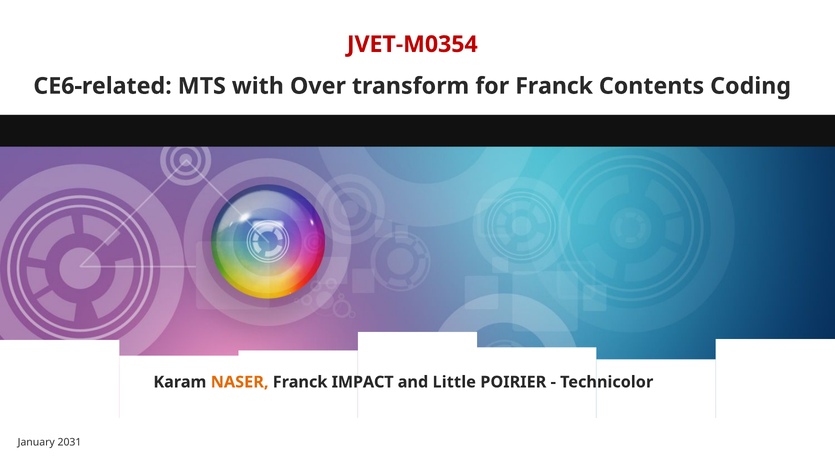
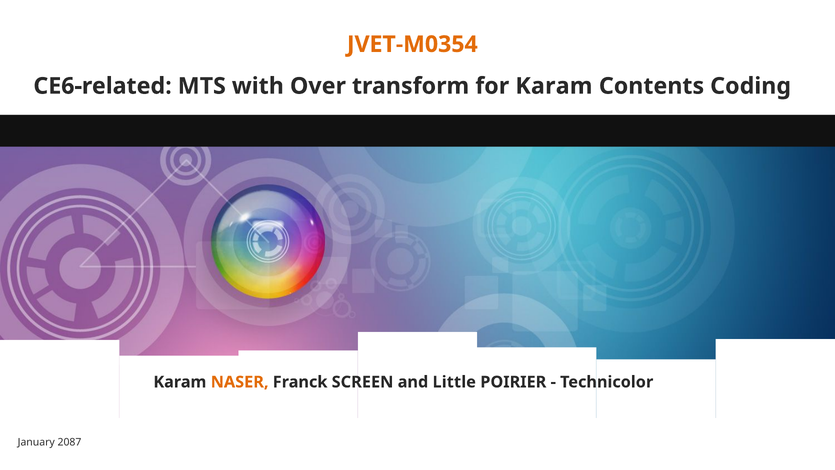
JVET-M0354 colour: red -> orange
for Franck: Franck -> Karam
IMPACT: IMPACT -> SCREEN
2031: 2031 -> 2087
